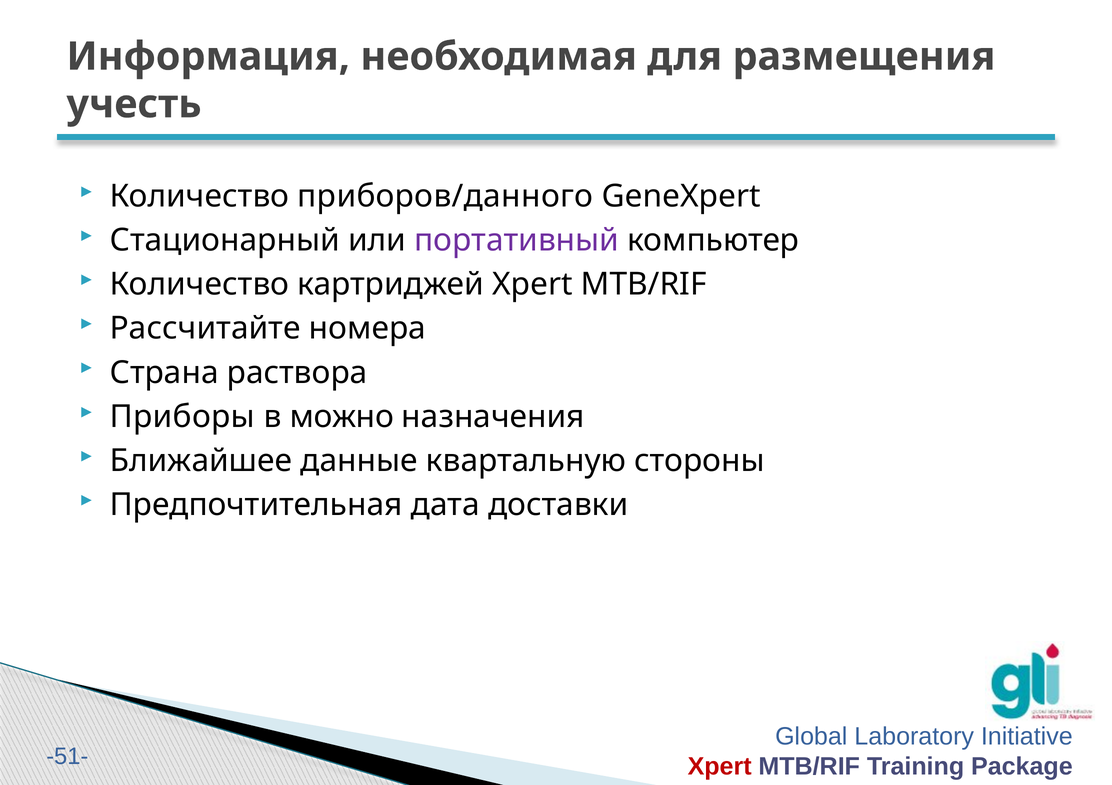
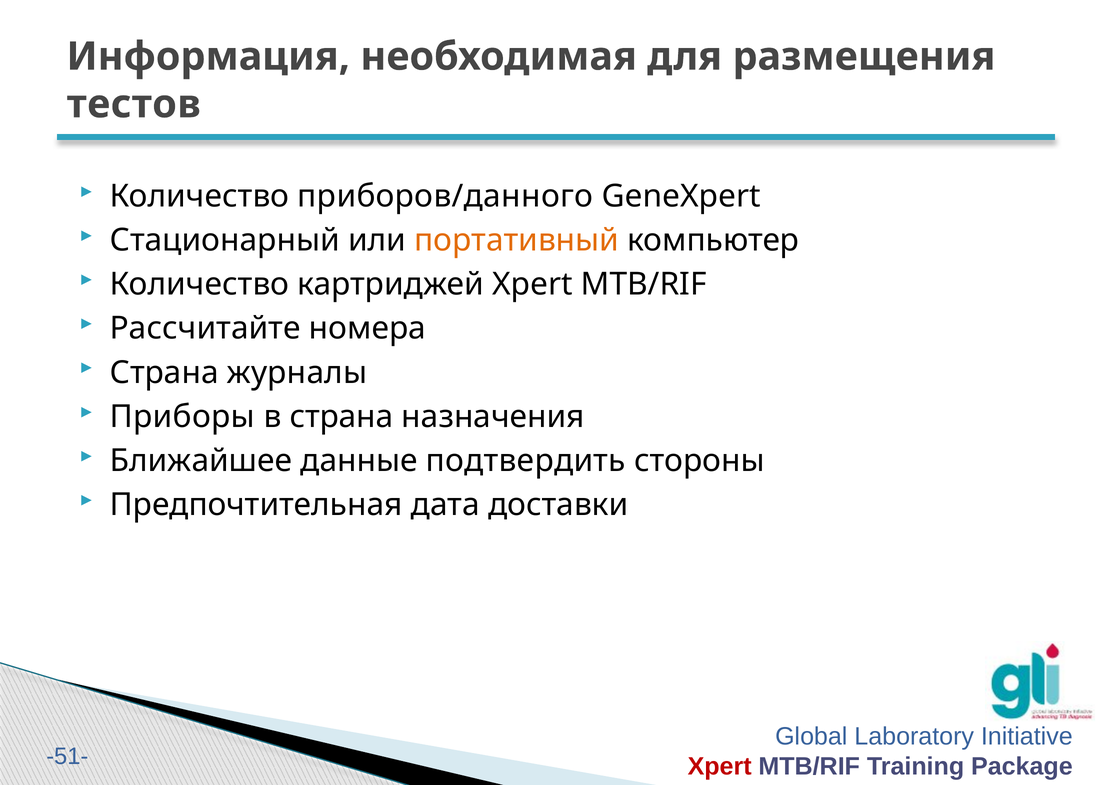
учесть: учесть -> тестов
портативный colour: purple -> orange
раствора: раствора -> журналы
в можно: можно -> страна
квартальную: квартальную -> подтвердить
